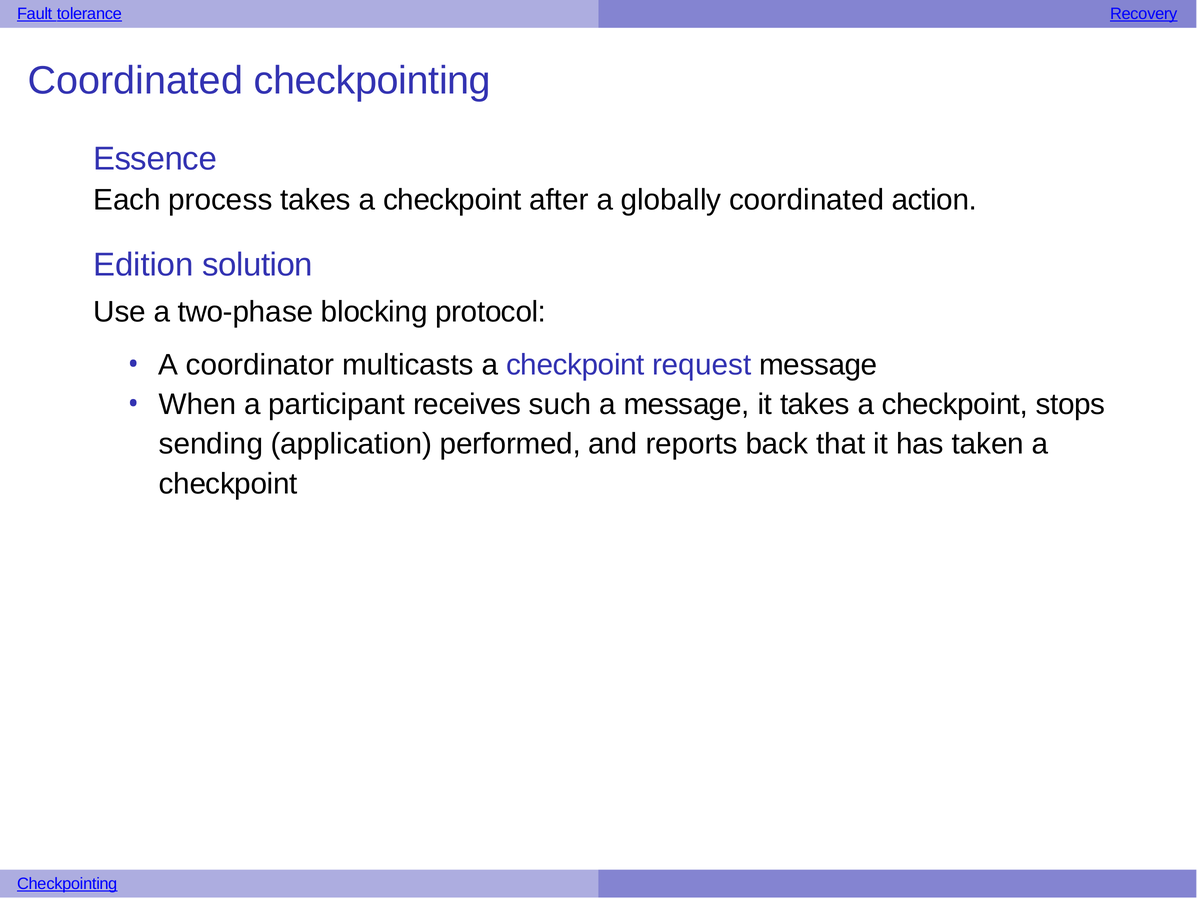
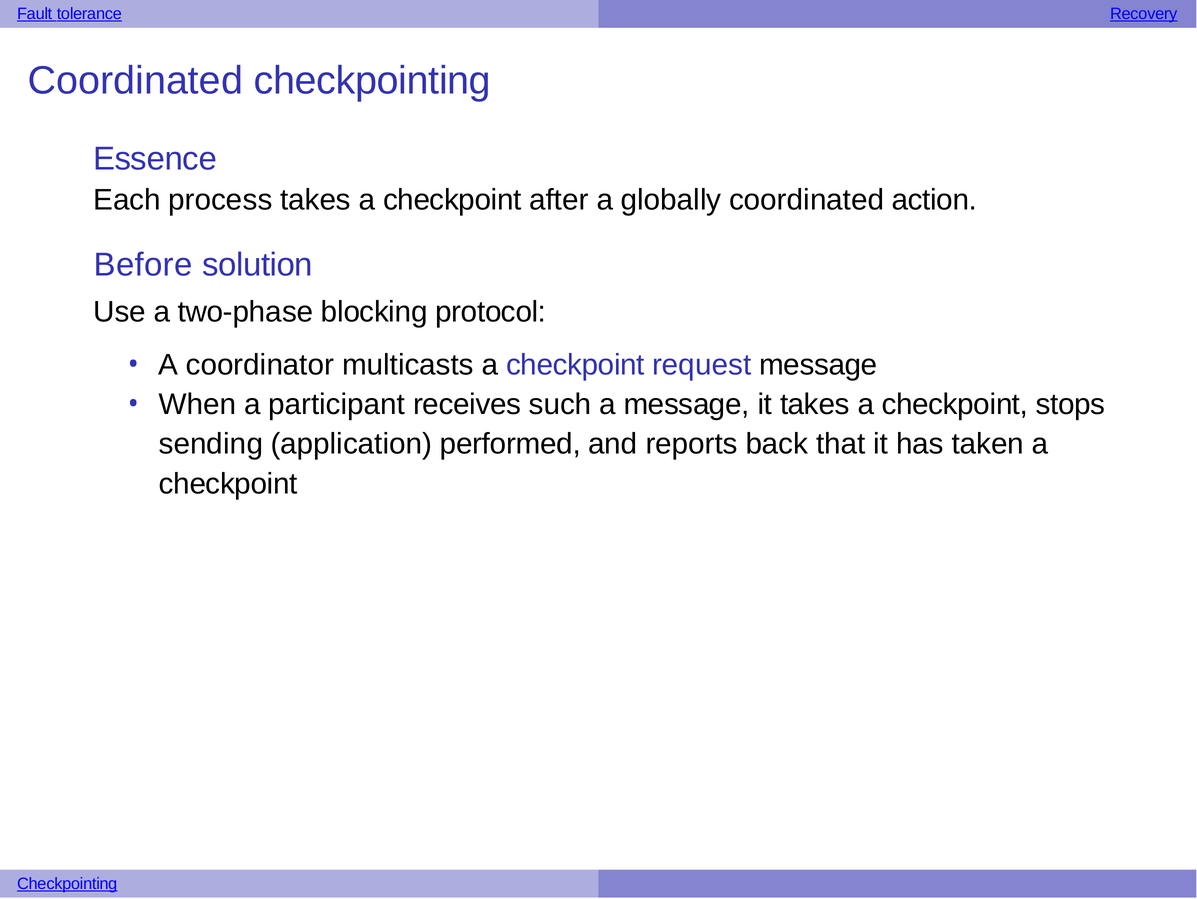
Edition: Edition -> Before
